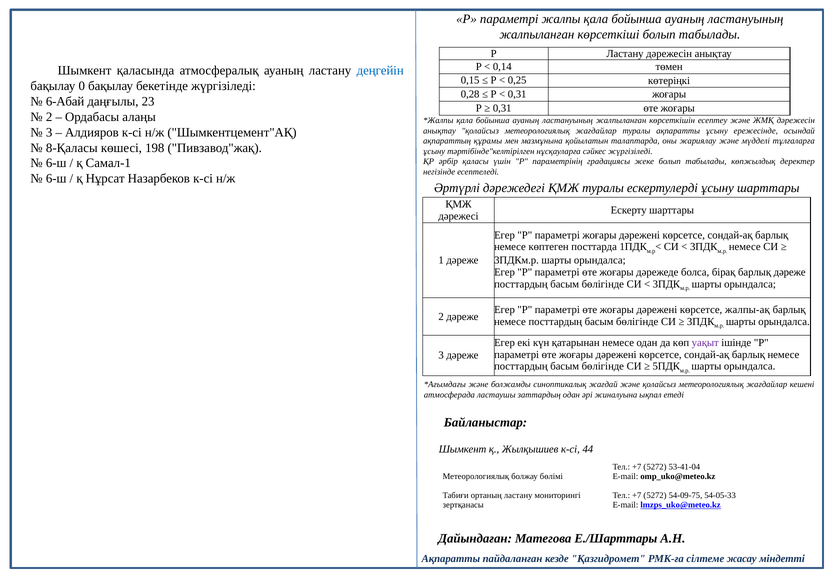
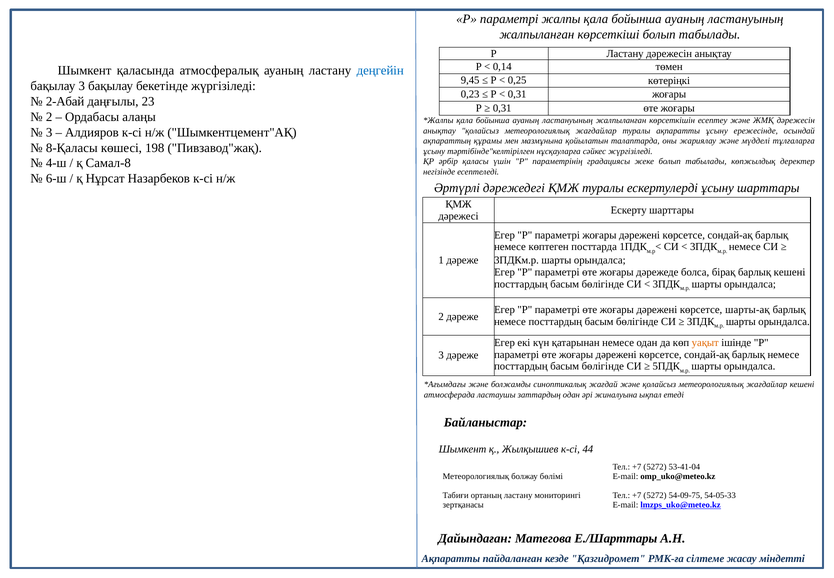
0,15: 0,15 -> 9,45
бақылау 0: 0 -> 3
0,28: 0,28 -> 0,23
6-Абай: 6-Абай -> 2-Абай
6-ш at (56, 163): 6-ш -> 4-ш
Самал-1: Самал-1 -> Самал-8
барлық дәреже: дәреже -> кешені
жалпы-ақ: жалпы-ақ -> шарты-ақ
уақыт colour: purple -> orange
